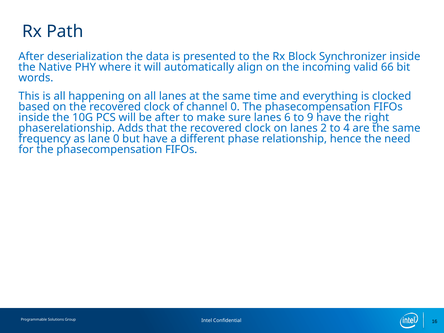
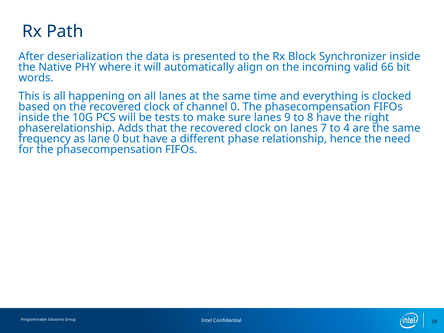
be after: after -> tests
6: 6 -> 9
9: 9 -> 8
2: 2 -> 7
